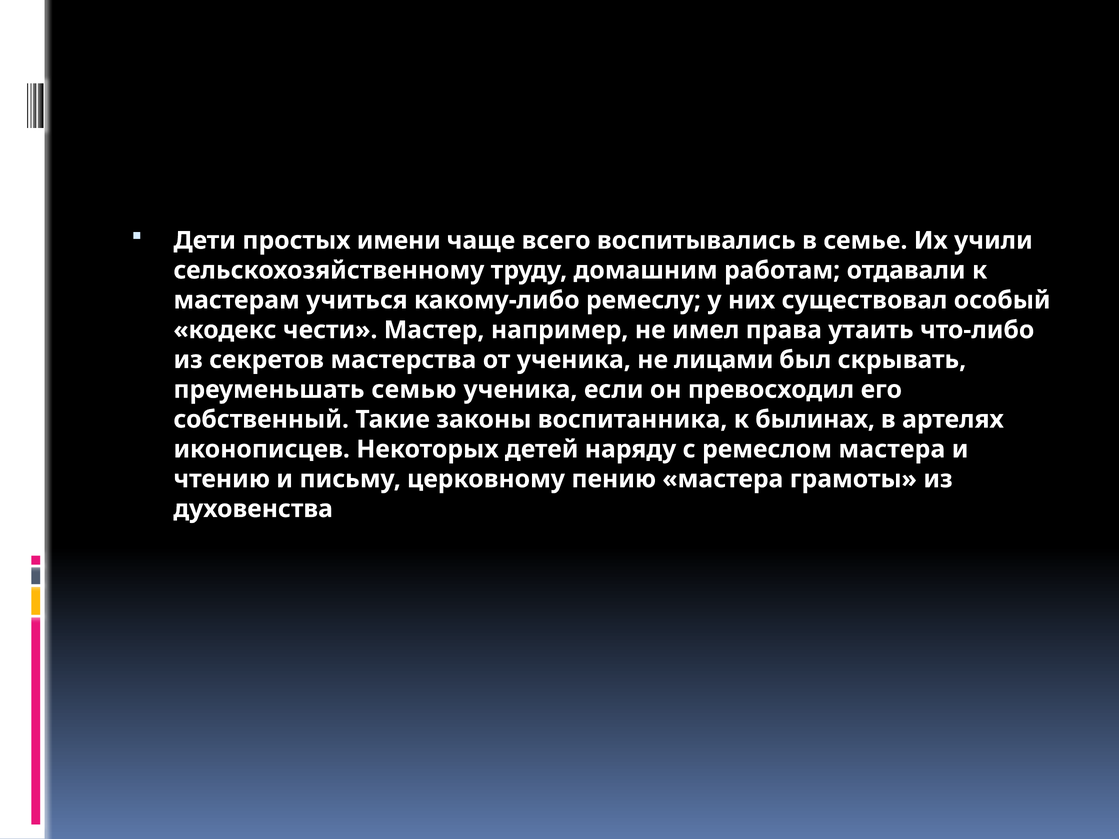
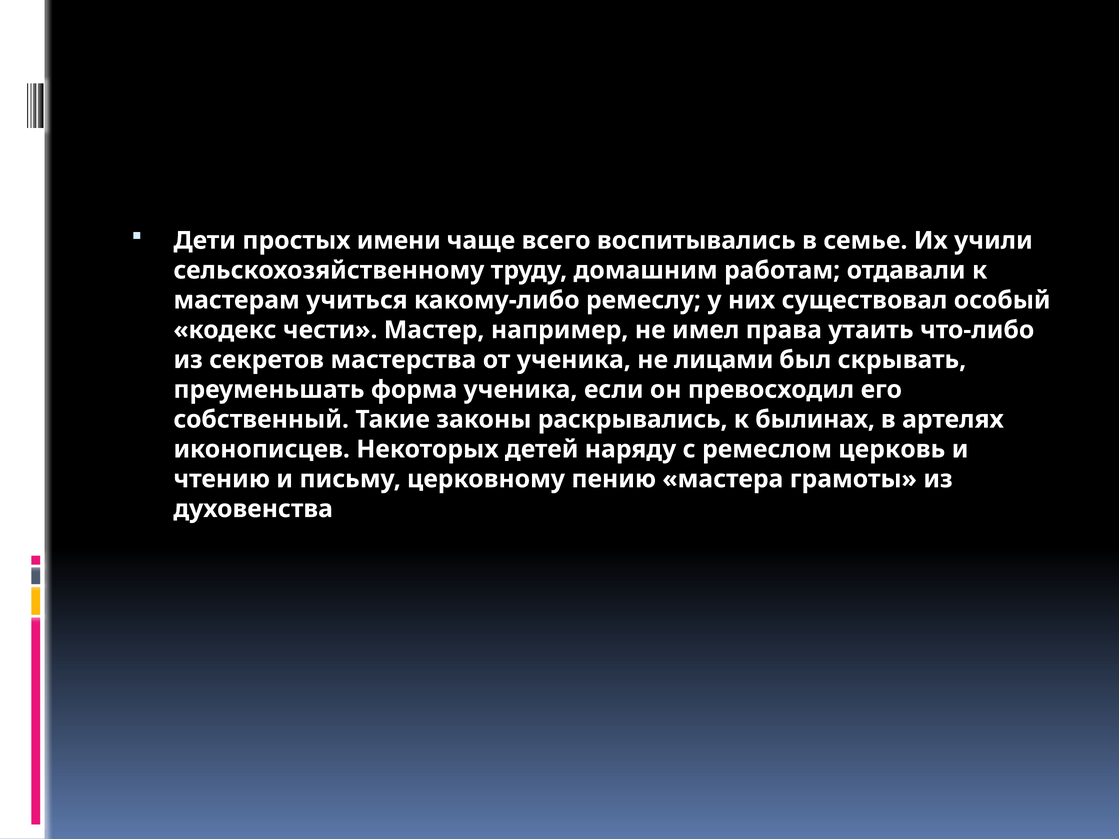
семью: семью -> форма
воспитанника: воспитанника -> раскрывались
ремеслом мастера: мастера -> церковь
